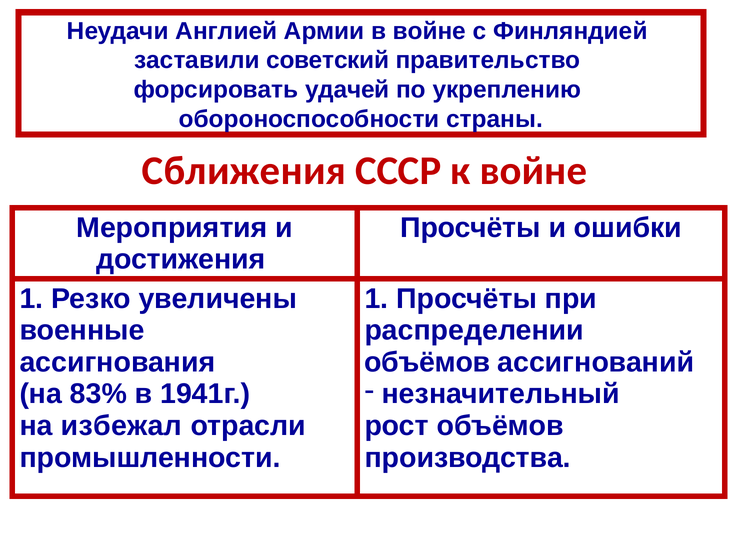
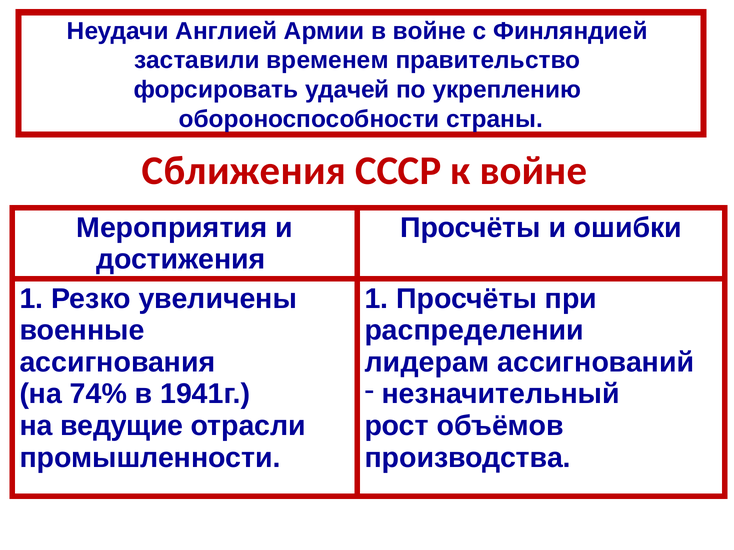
советский: советский -> временем
объёмов at (427, 363): объёмов -> лидерам
83%: 83% -> 74%
избежал: избежал -> ведущие
